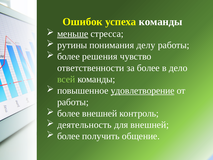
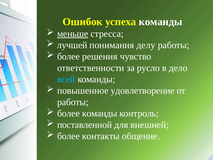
рутины: рутины -> лучшей
за более: более -> русло
всей colour: light green -> light blue
удовлетворение underline: present -> none
более внешней: внешней -> команды
деятельность: деятельность -> поставленной
получить: получить -> контакты
